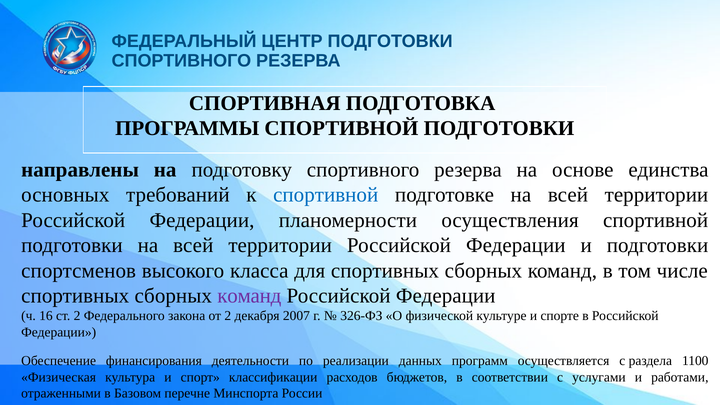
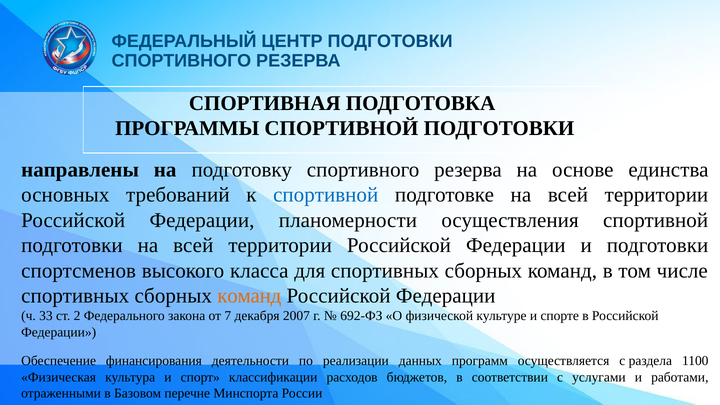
команд at (249, 296) colour: purple -> orange
16: 16 -> 33
от 2: 2 -> 7
326-ФЗ: 326-ФЗ -> 692-ФЗ
